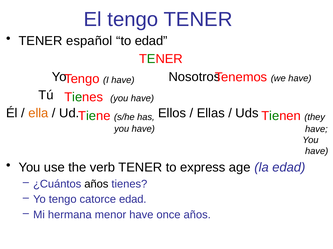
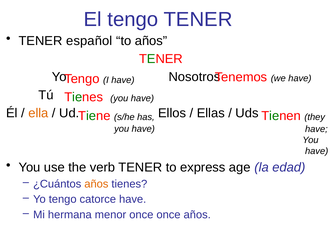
to edad: edad -> años
años at (96, 184) colour: black -> orange
catorce edad: edad -> have
menor have: have -> once
